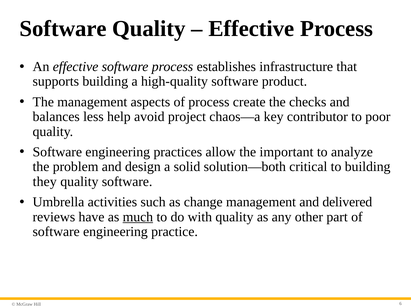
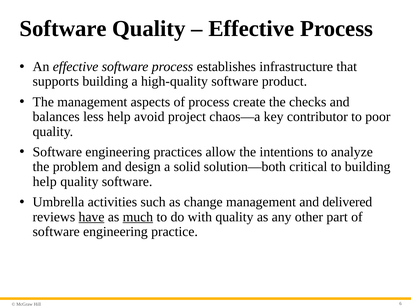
important: important -> intentions
they at (45, 182): they -> help
have underline: none -> present
